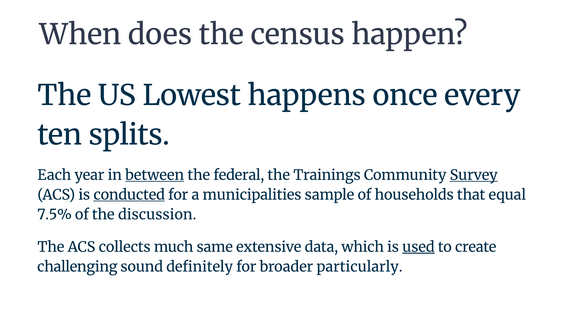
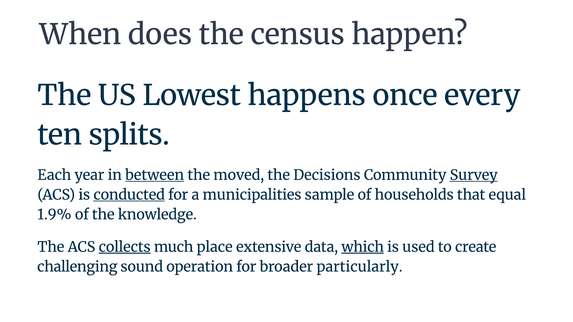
federal: federal -> moved
Trainings: Trainings -> Decisions
7.5%: 7.5% -> 1.9%
discussion: discussion -> knowledge
collects underline: none -> present
same: same -> place
which underline: none -> present
used underline: present -> none
definitely: definitely -> operation
